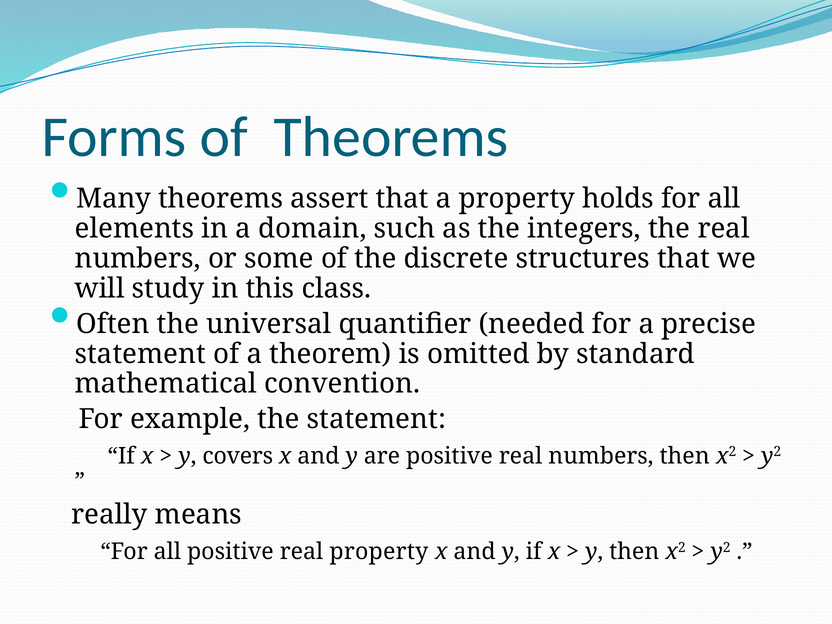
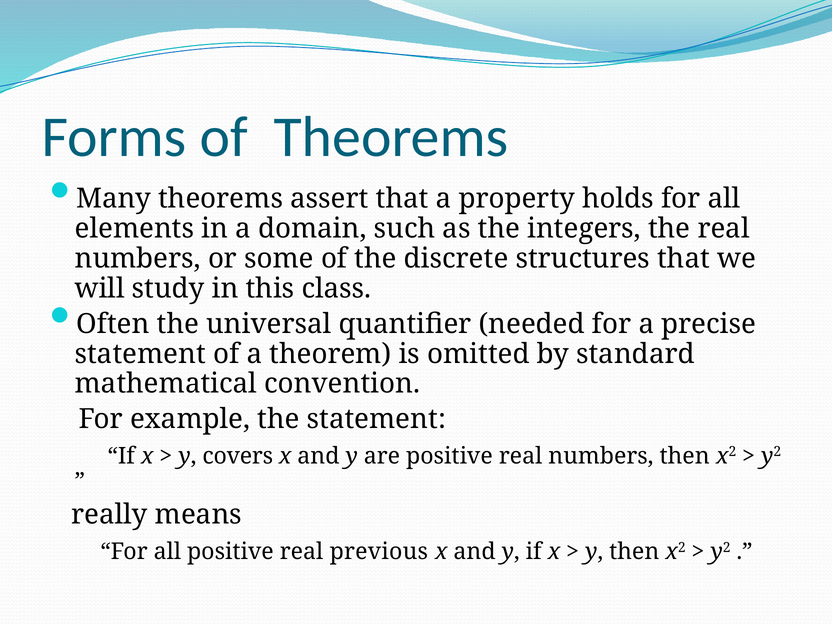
real property: property -> previous
